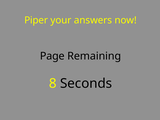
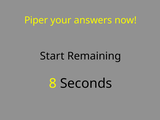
Page: Page -> Start
